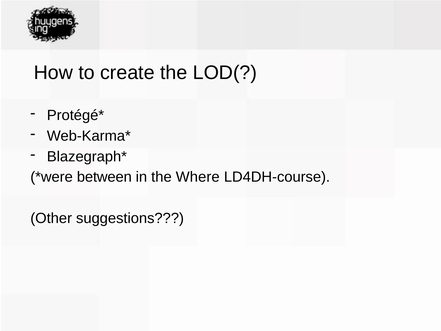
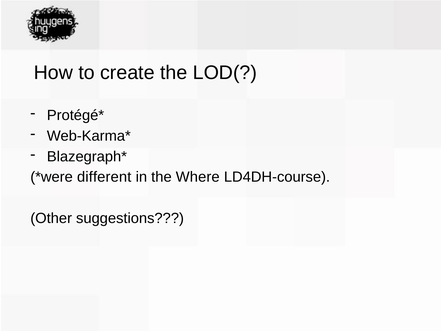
between: between -> different
